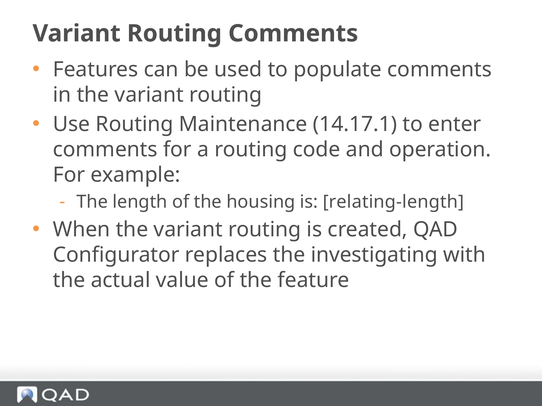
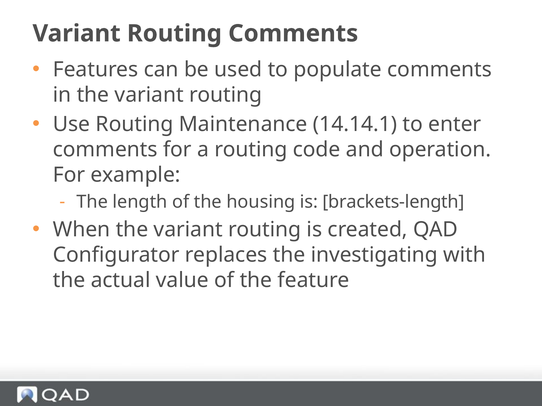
14.17.1: 14.17.1 -> 14.14.1
relating-length: relating-length -> brackets-length
